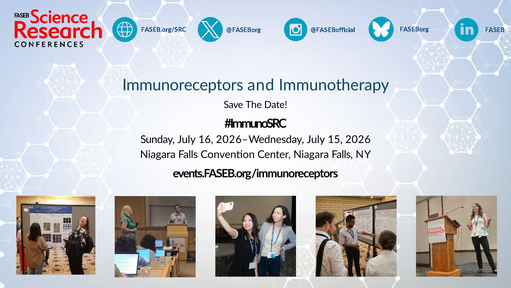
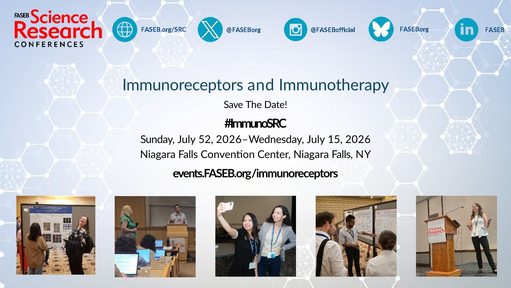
16: 16 -> 52
